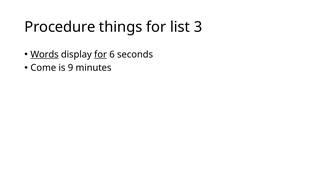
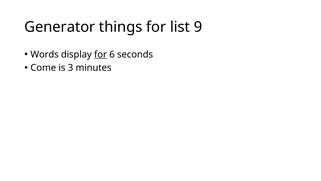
Procedure: Procedure -> Generator
3: 3 -> 9
Words underline: present -> none
9: 9 -> 3
